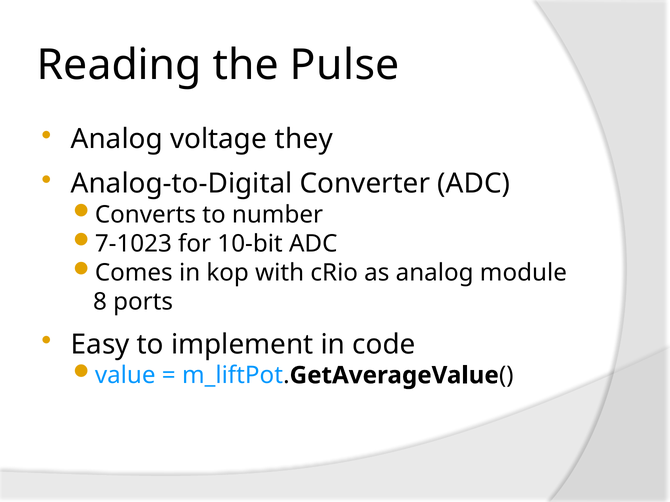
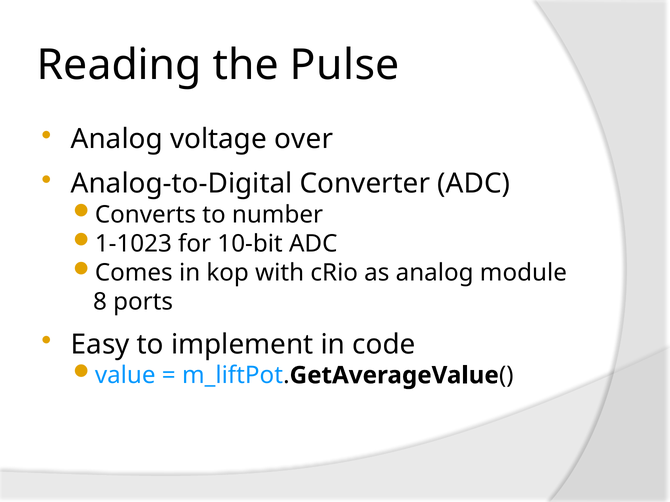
they: they -> over
7-1023: 7-1023 -> 1-1023
